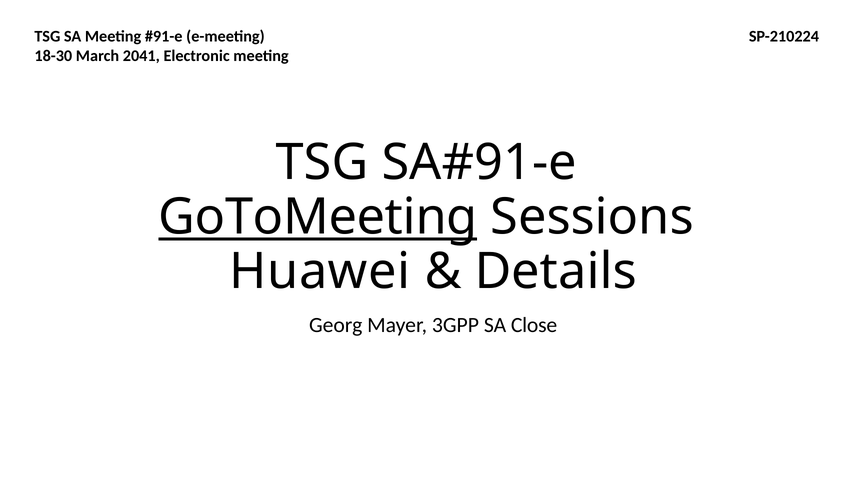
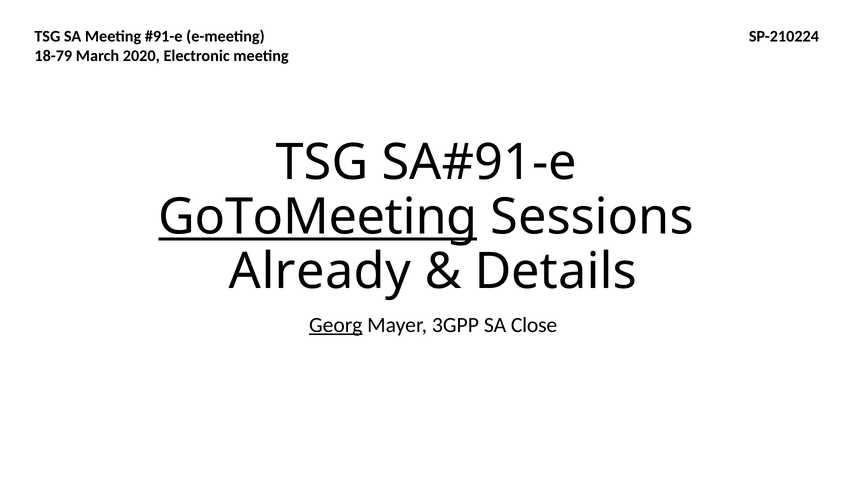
18-30: 18-30 -> 18-79
2041: 2041 -> 2020
Huawei: Huawei -> Already
Georg underline: none -> present
